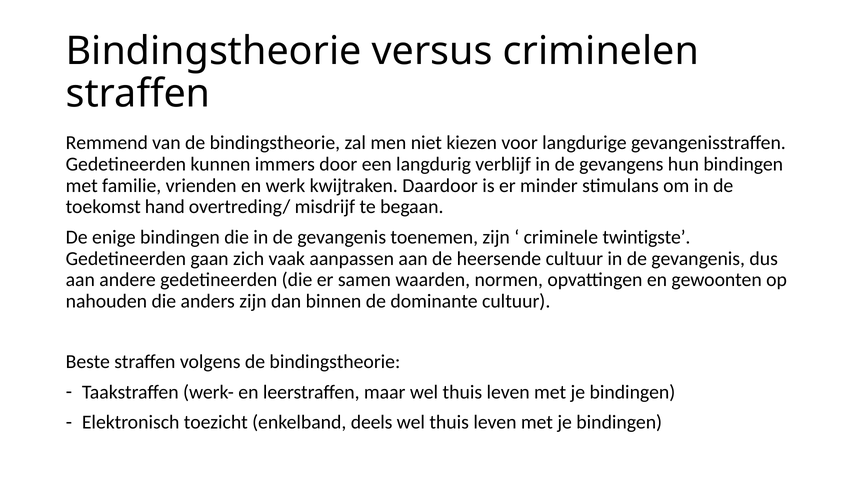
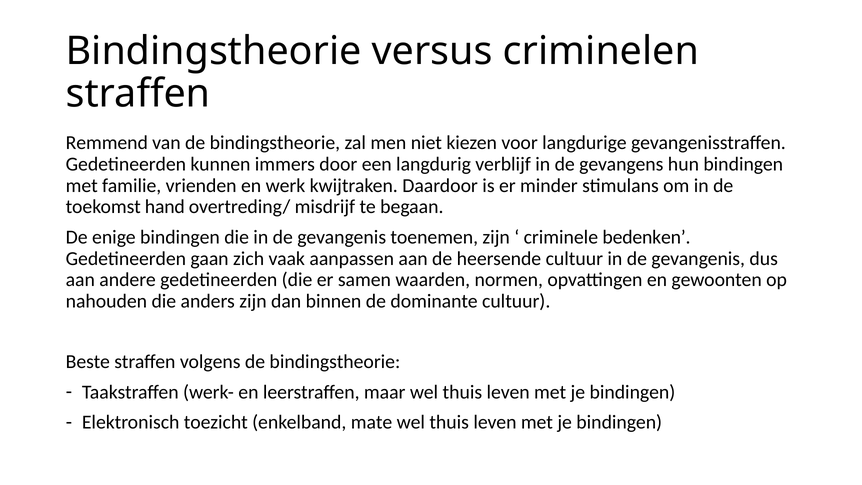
twintigste: twintigste -> bedenken
deels: deels -> mate
